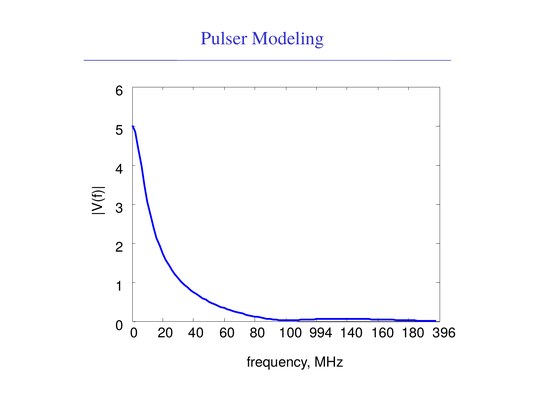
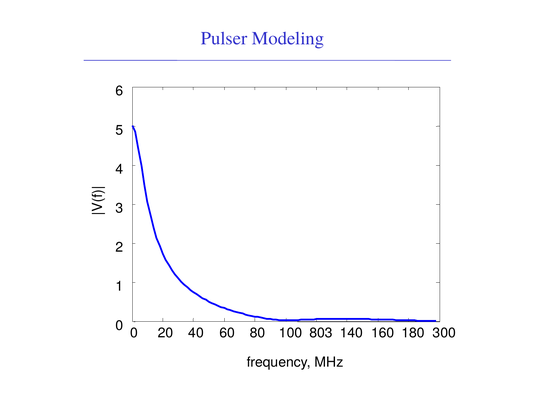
994: 994 -> 803
396: 396 -> 300
